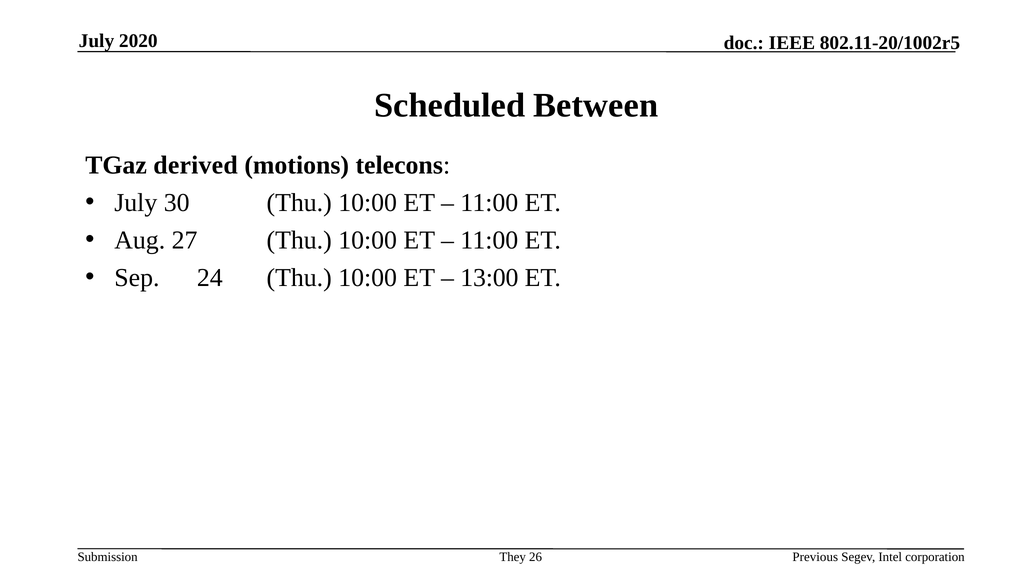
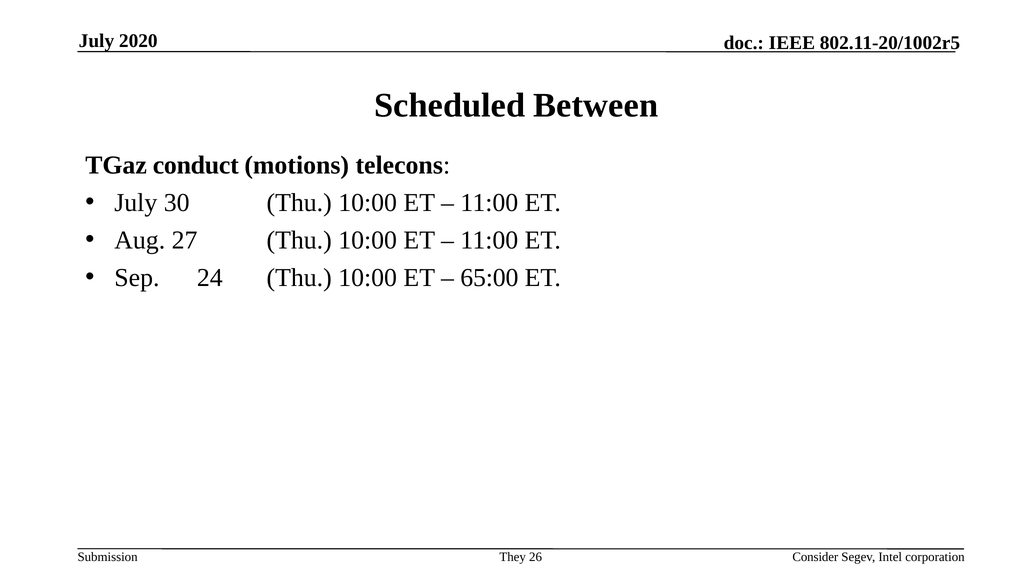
derived: derived -> conduct
13:00: 13:00 -> 65:00
Previous: Previous -> Consider
